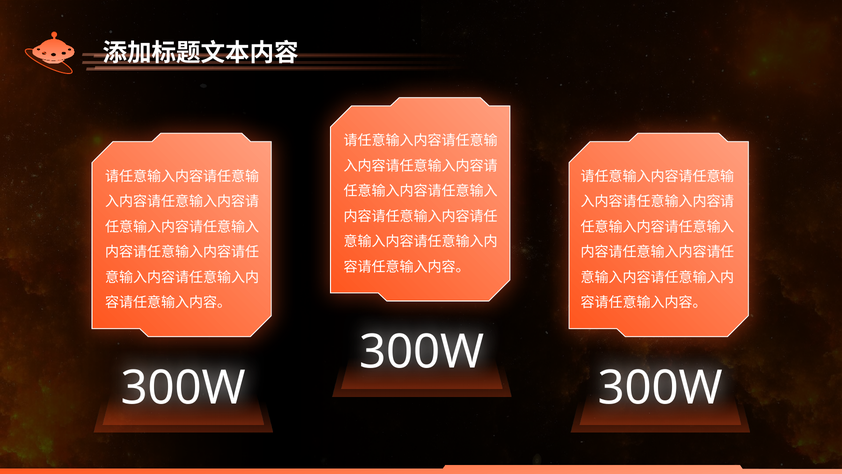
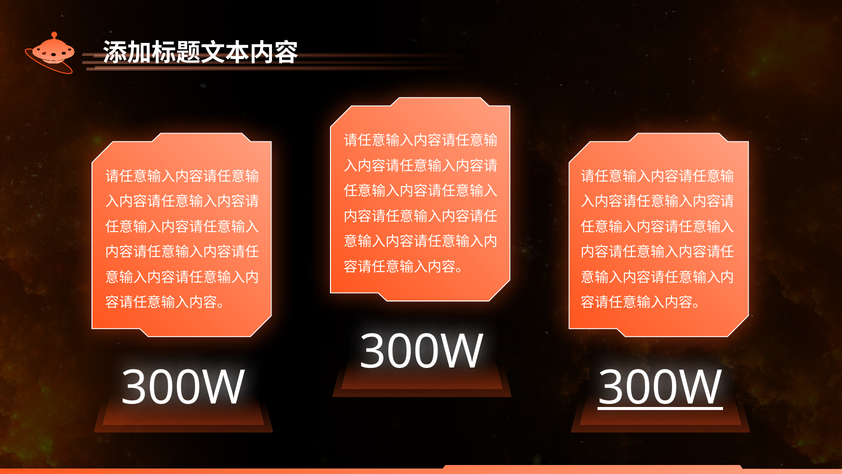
300W at (660, 388) underline: none -> present
